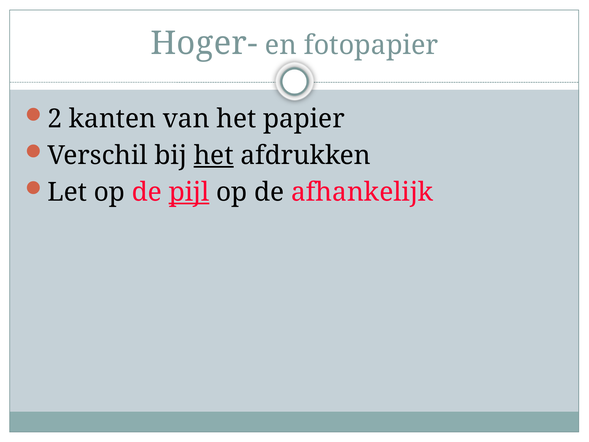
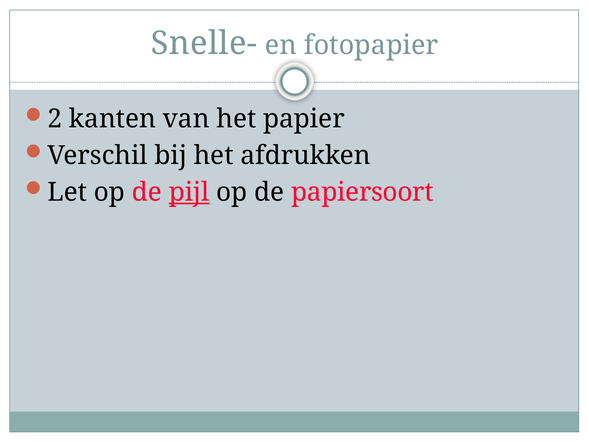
Hoger-: Hoger- -> Snelle-
het at (214, 156) underline: present -> none
afhankelijk: afhankelijk -> papiersoort
